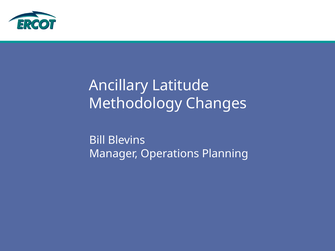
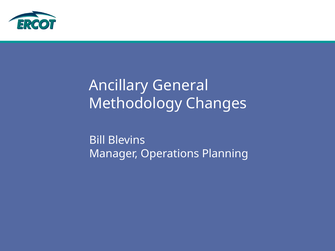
Latitude: Latitude -> General
